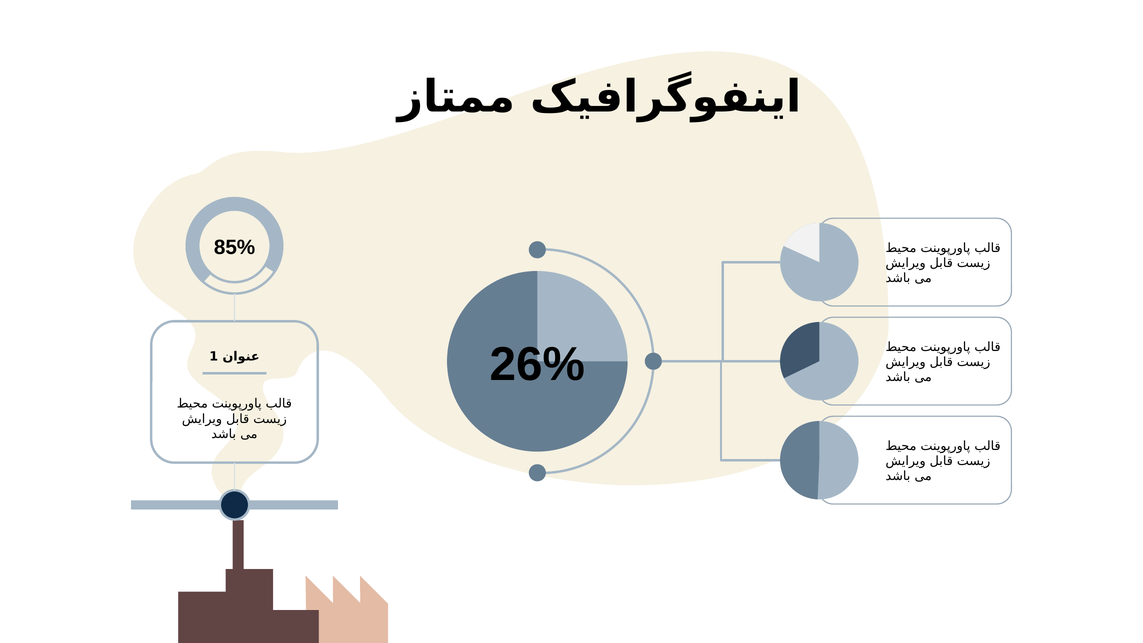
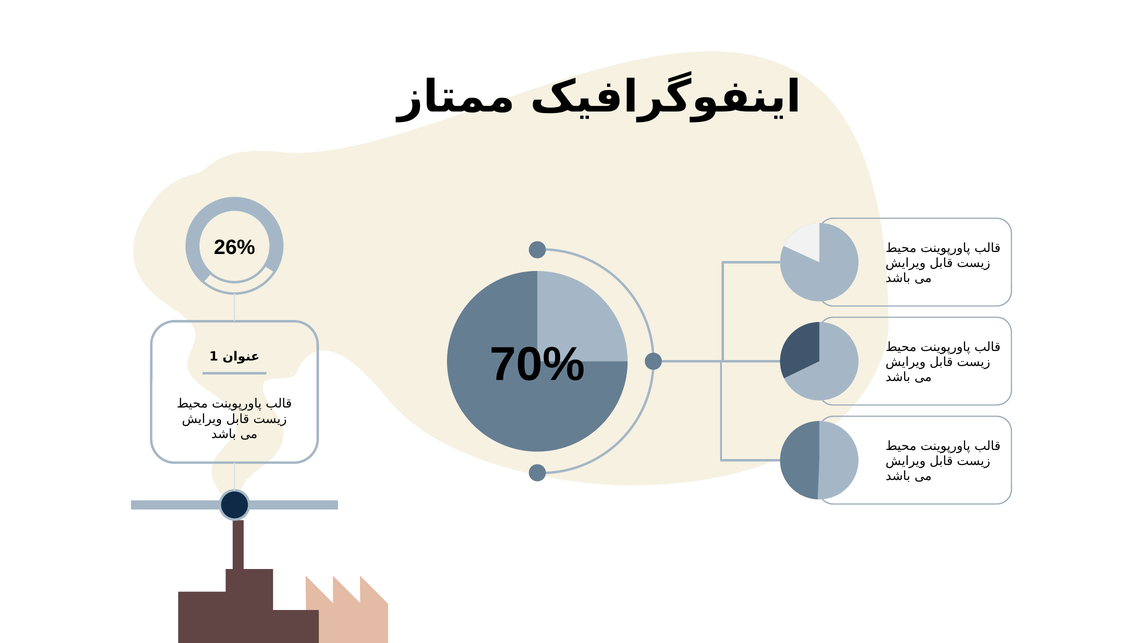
85%: 85% -> 26%
26%: 26% -> 70%
